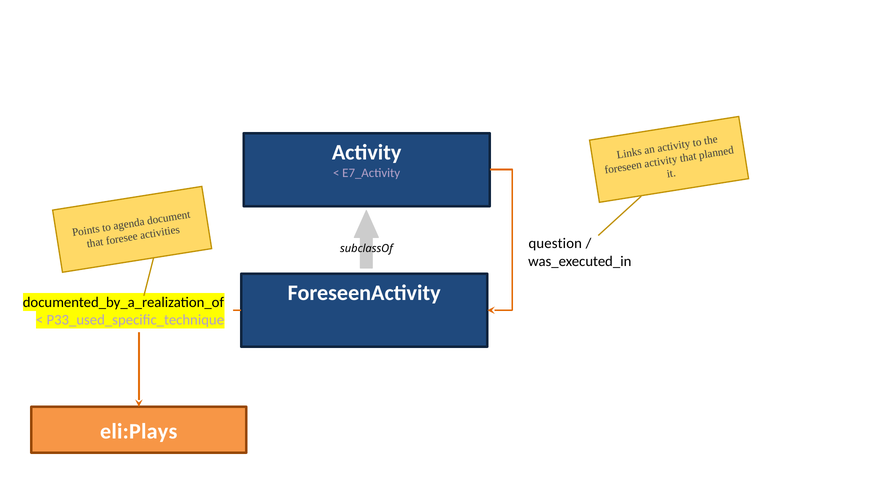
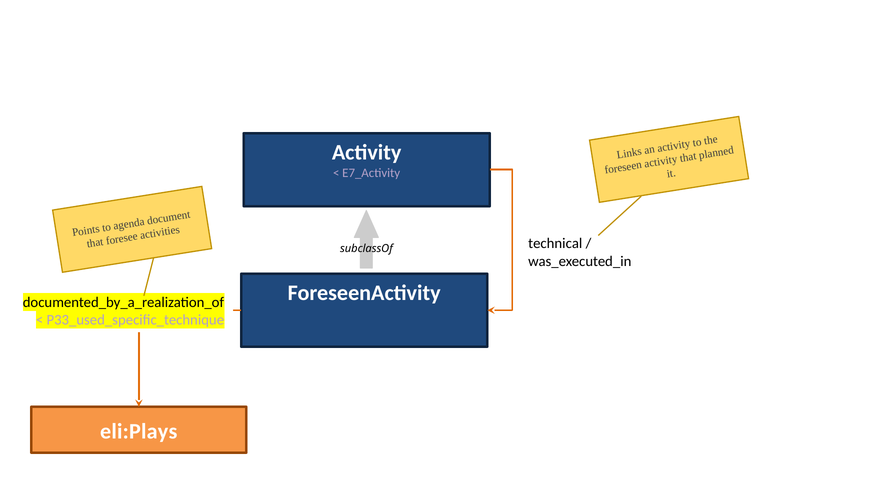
question: question -> technical
